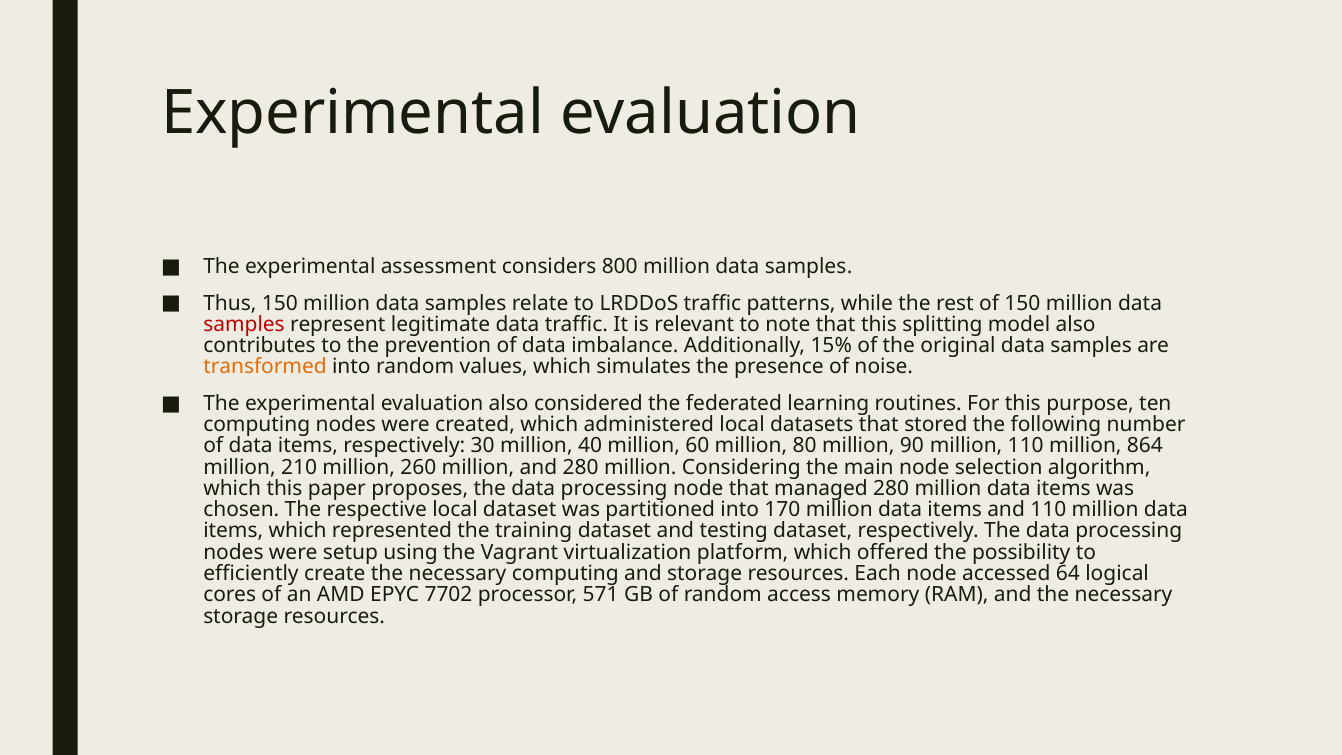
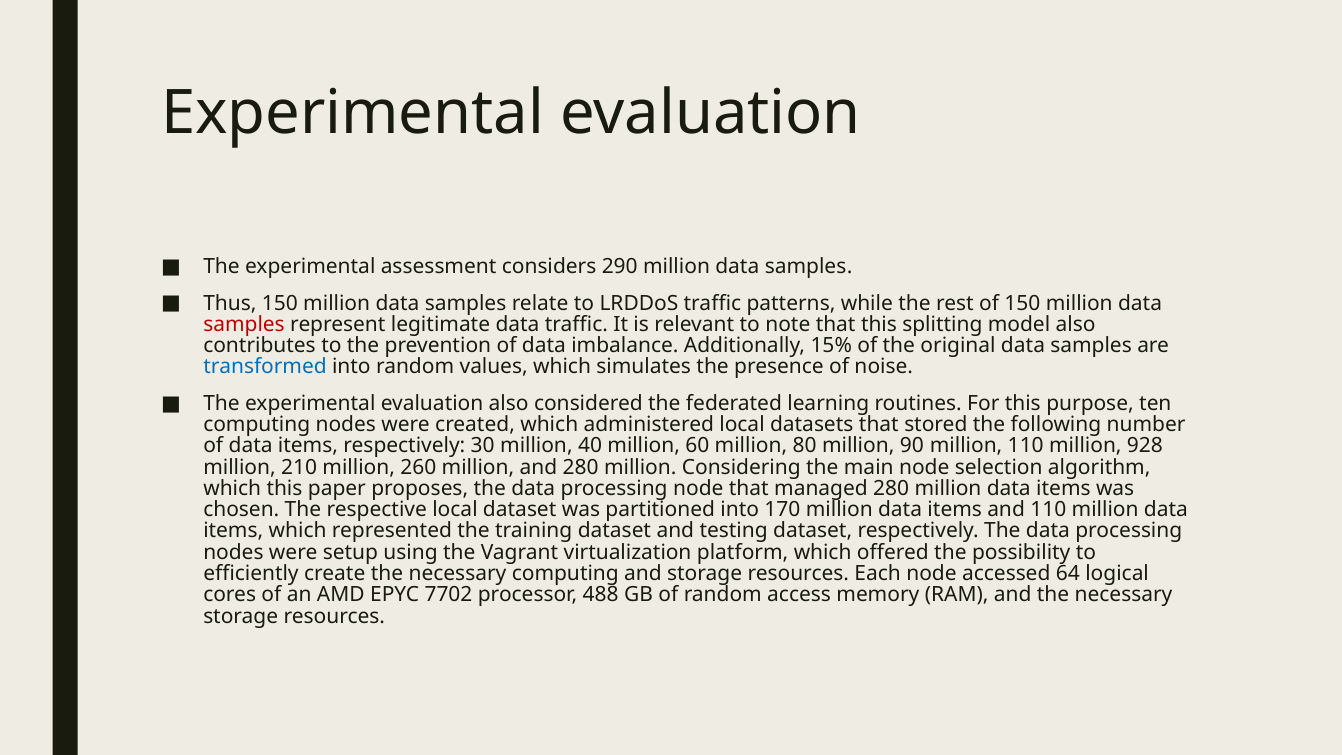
800: 800 -> 290
transformed colour: orange -> blue
864: 864 -> 928
571: 571 -> 488
